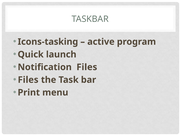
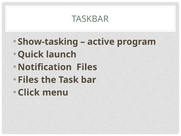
Icons-tasking: Icons-tasking -> Show-tasking
Print: Print -> Click
